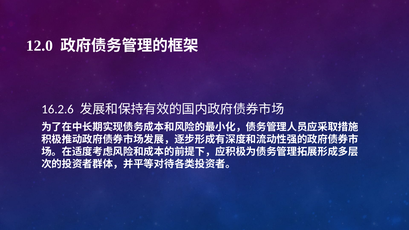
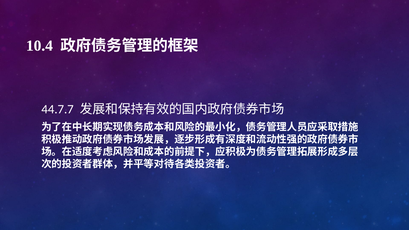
12.0: 12.0 -> 10.4
16.2.6: 16.2.6 -> 44.7.7
